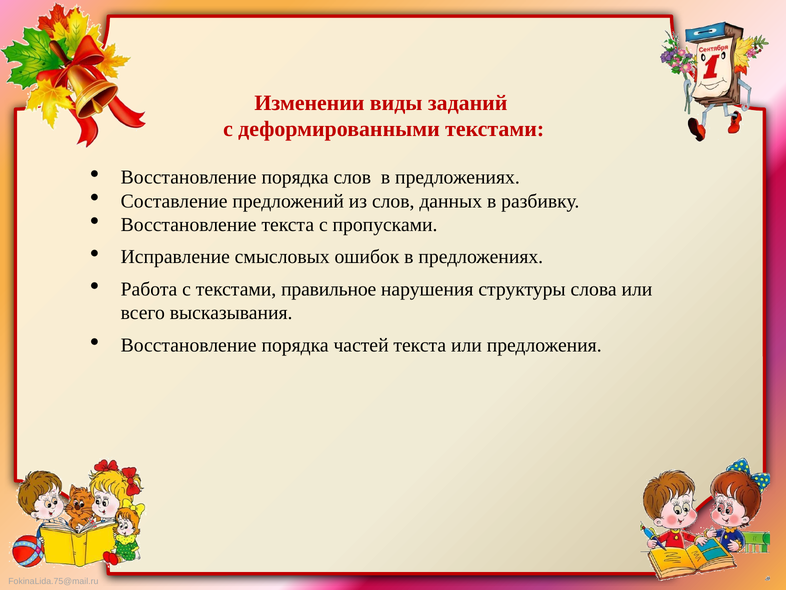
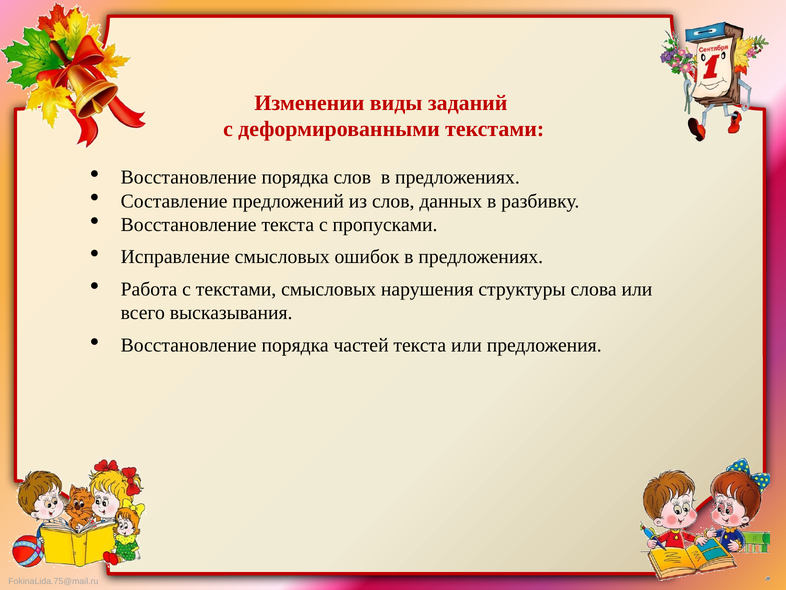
текстами правильное: правильное -> смысловых
